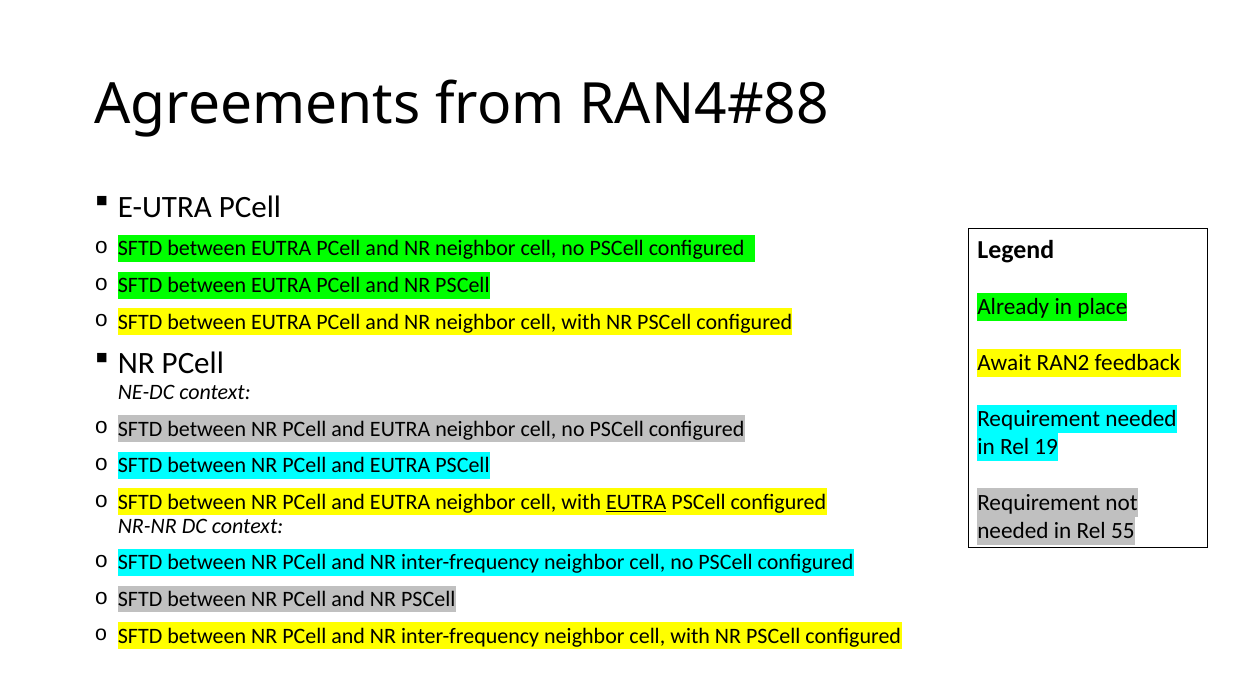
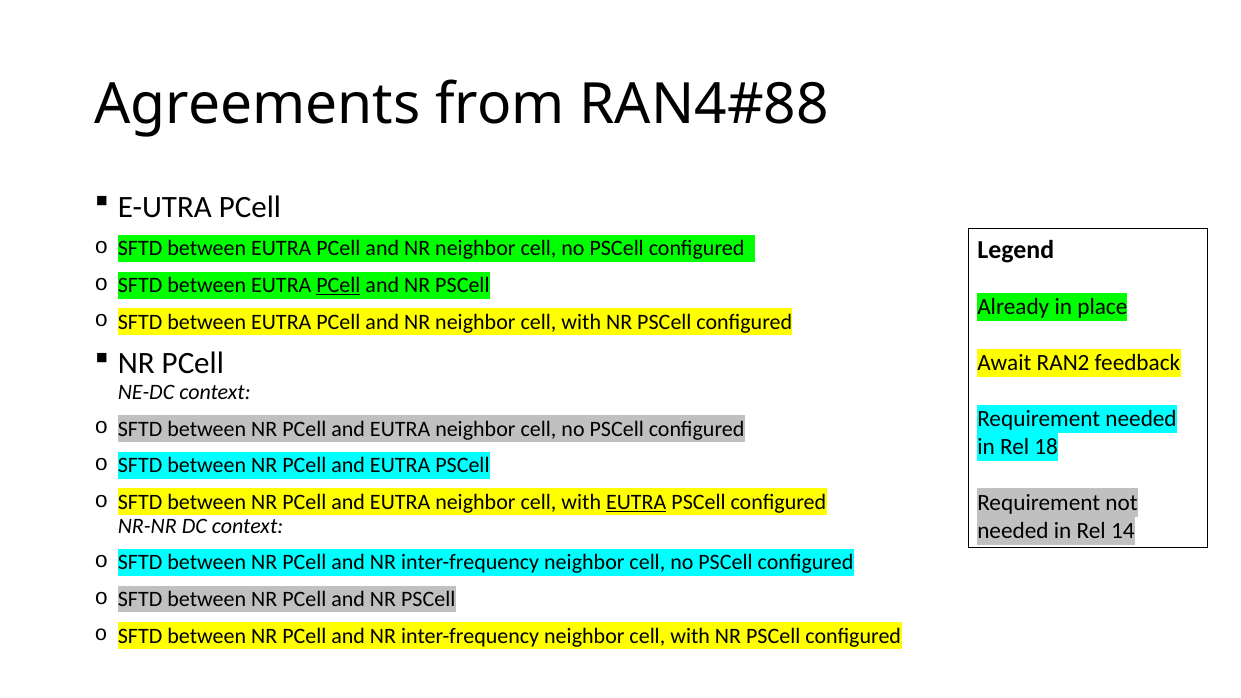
PCell at (338, 285) underline: none -> present
19: 19 -> 18
55: 55 -> 14
